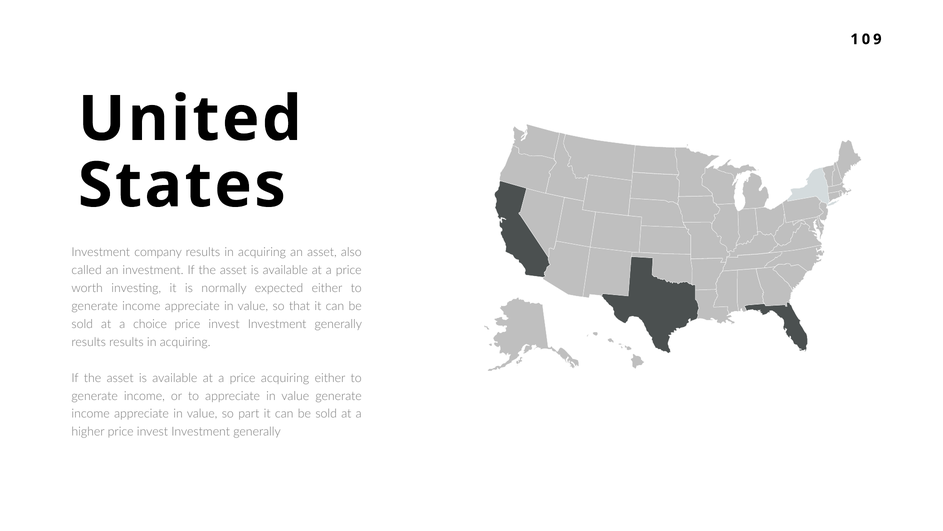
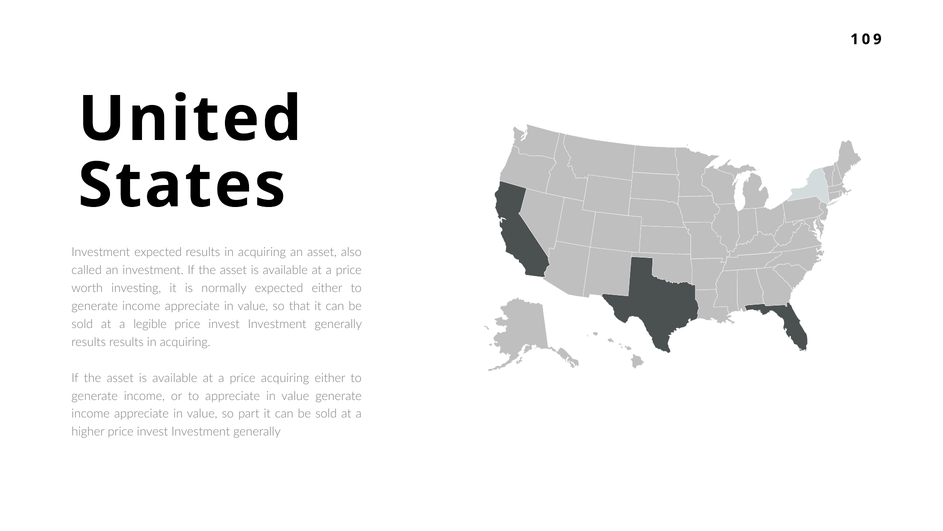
Investment company: company -> expected
choice: choice -> legible
